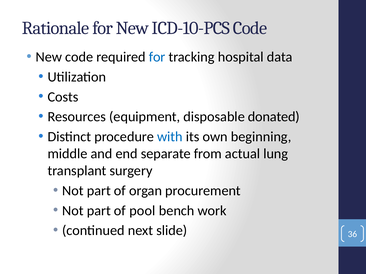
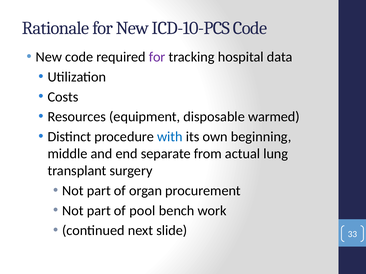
for at (157, 57) colour: blue -> purple
donated: donated -> warmed
36: 36 -> 33
